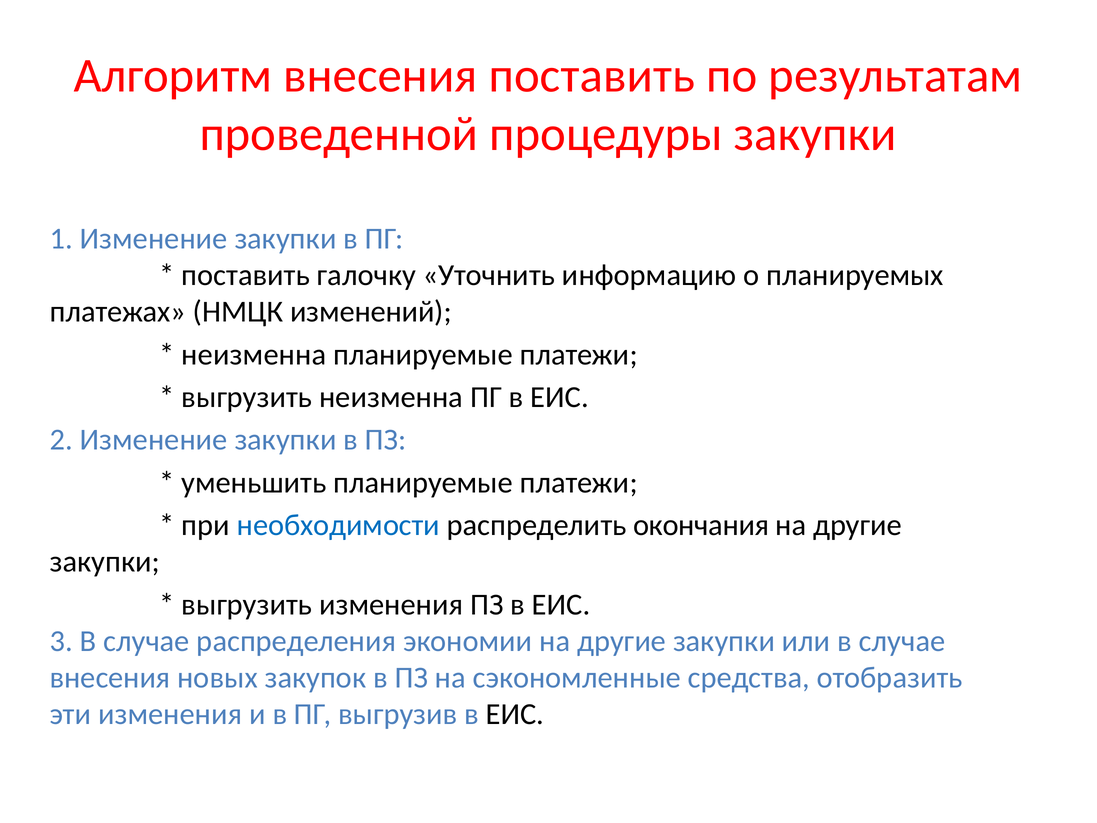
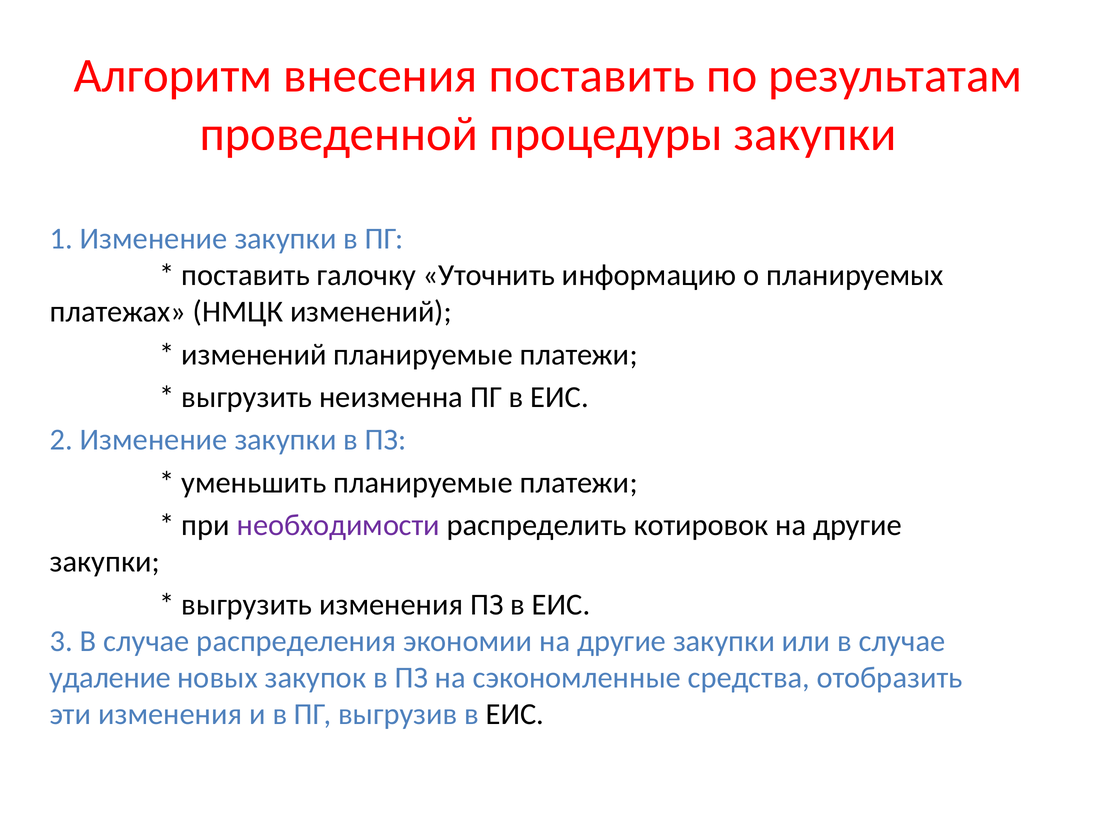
неизменна at (254, 354): неизменна -> изменений
необходимости colour: blue -> purple
окончания: окончания -> котировок
внесения at (110, 678): внесения -> удаление
